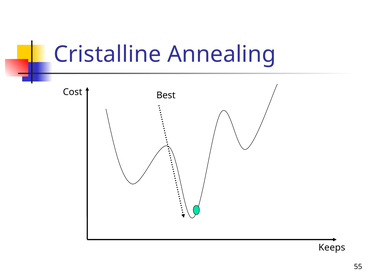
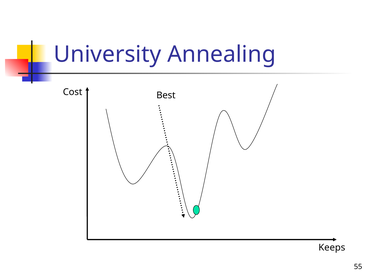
Cristalline: Cristalline -> University
